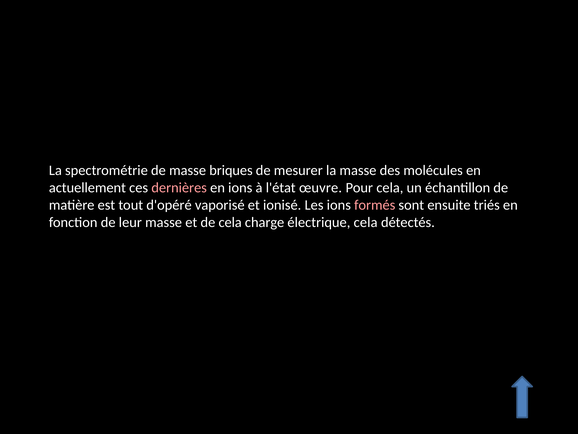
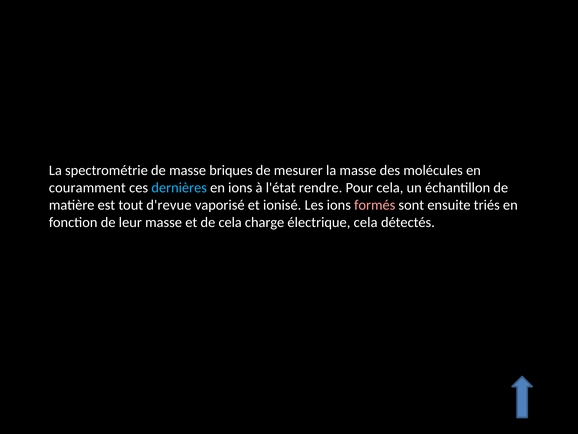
actuellement: actuellement -> couramment
dernières colour: pink -> light blue
œuvre: œuvre -> rendre
d'opéré: d'opéré -> d'revue
